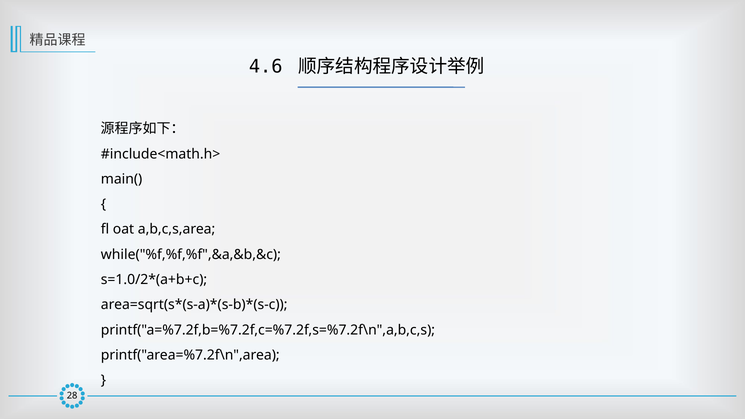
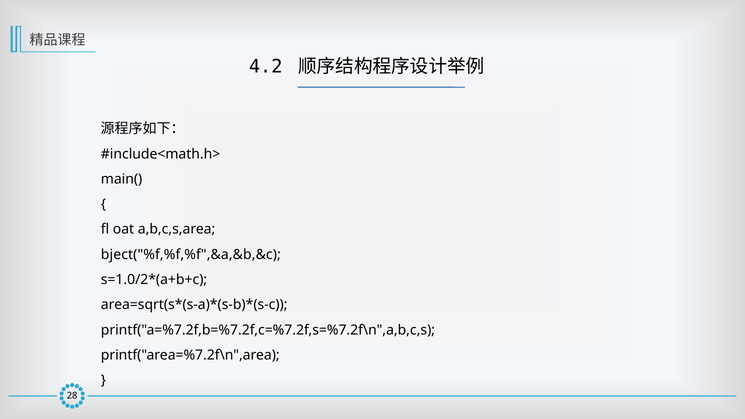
4.6: 4.6 -> 4.2
while("%f,%f,%f",&a,&b,&c: while("%f,%f,%f",&a,&b,&c -> bject("%f,%f,%f",&a,&b,&c
